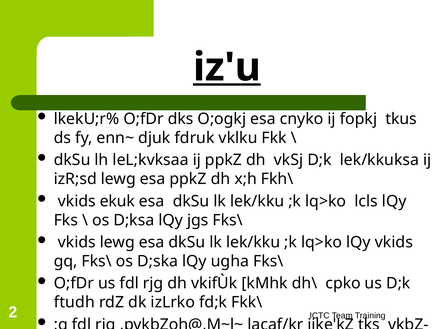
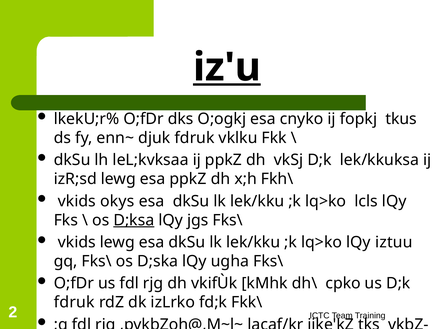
ekuk: ekuk -> okys
D;ksa underline: none -> present
lQy vkids: vkids -> iztuu
ftudh at (74, 303): ftudh -> fdruk
